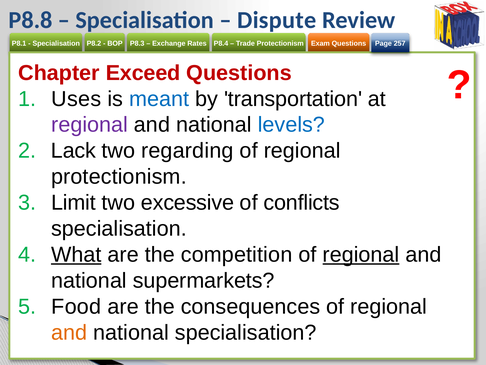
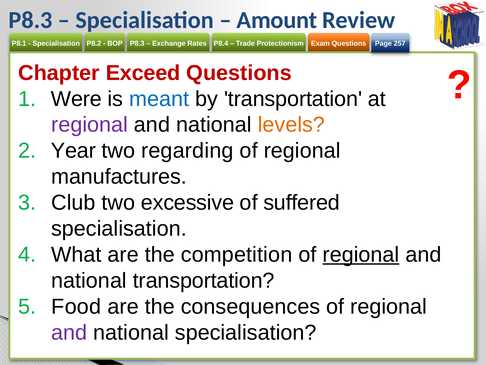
P8.8 at (30, 20): P8.8 -> P8.3
Dispute: Dispute -> Amount
Uses: Uses -> Were
levels colour: blue -> orange
Lack: Lack -> Year
protectionism at (119, 177): protectionism -> manufactures
Limit: Limit -> Club
conflicts: conflicts -> suffered
What underline: present -> none
national supermarkets: supermarkets -> transportation
and at (69, 332) colour: orange -> purple
